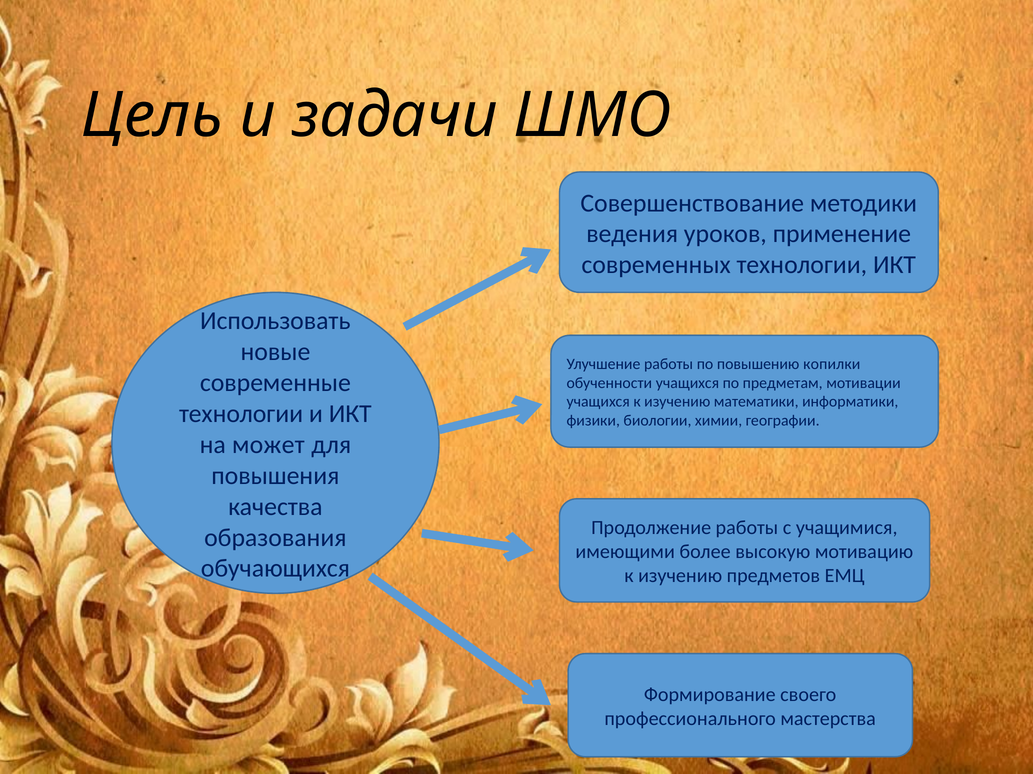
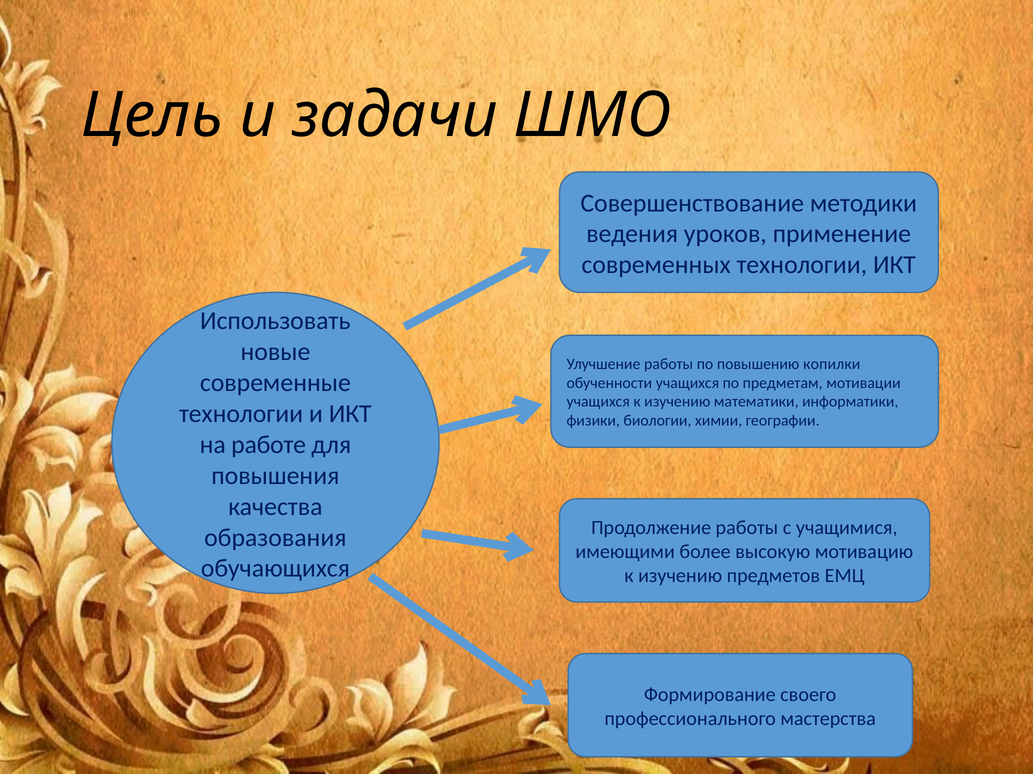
может: может -> работе
